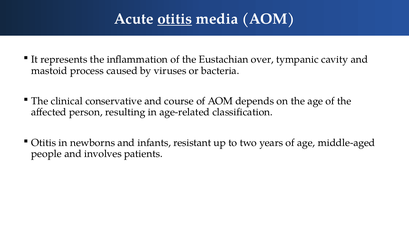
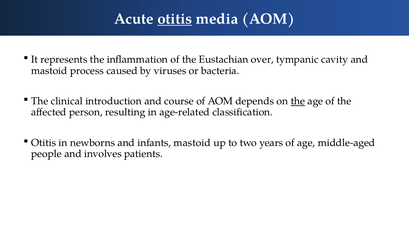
conservative: conservative -> introduction
the at (298, 101) underline: none -> present
infants resistant: resistant -> mastoid
